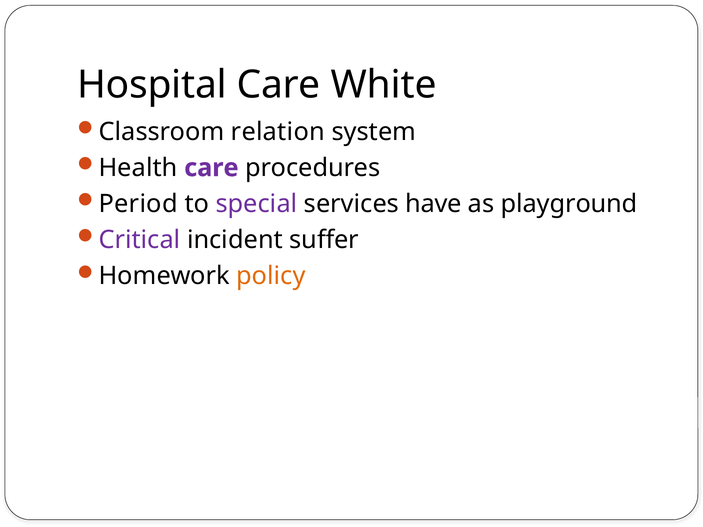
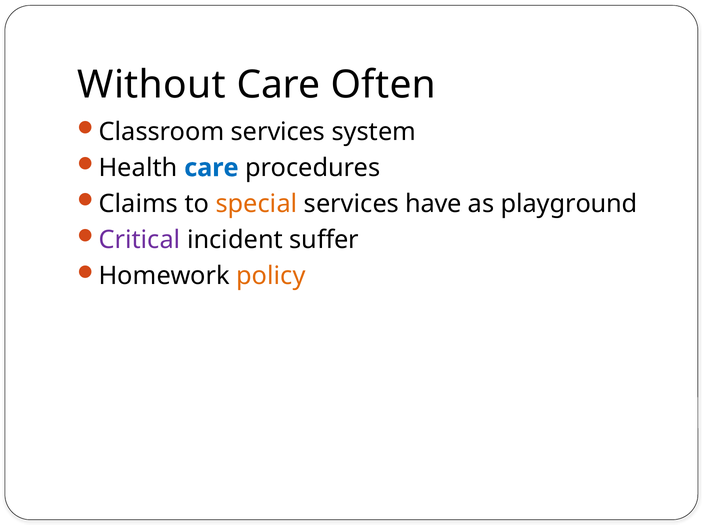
Hospital: Hospital -> Without
White: White -> Often
Classroom relation: relation -> services
care at (211, 168) colour: purple -> blue
Period: Period -> Claims
special colour: purple -> orange
